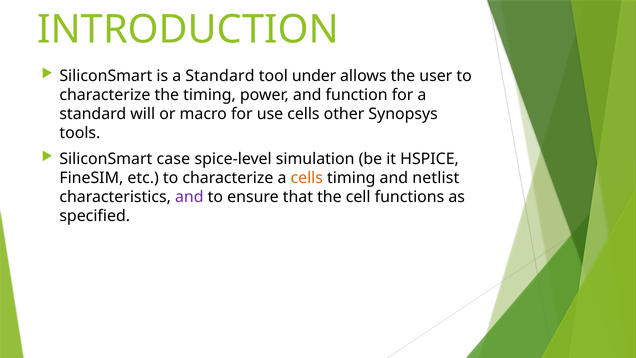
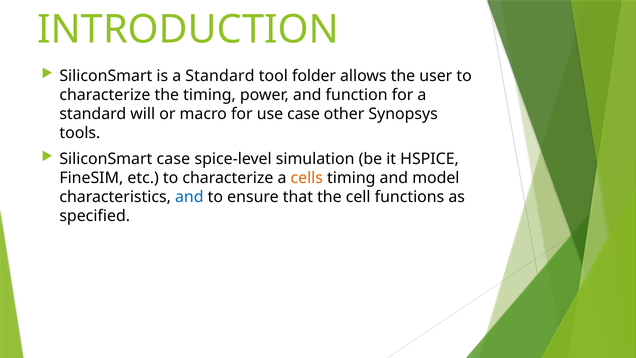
under: under -> folder
use cells: cells -> case
netlist: netlist -> model
and at (189, 197) colour: purple -> blue
